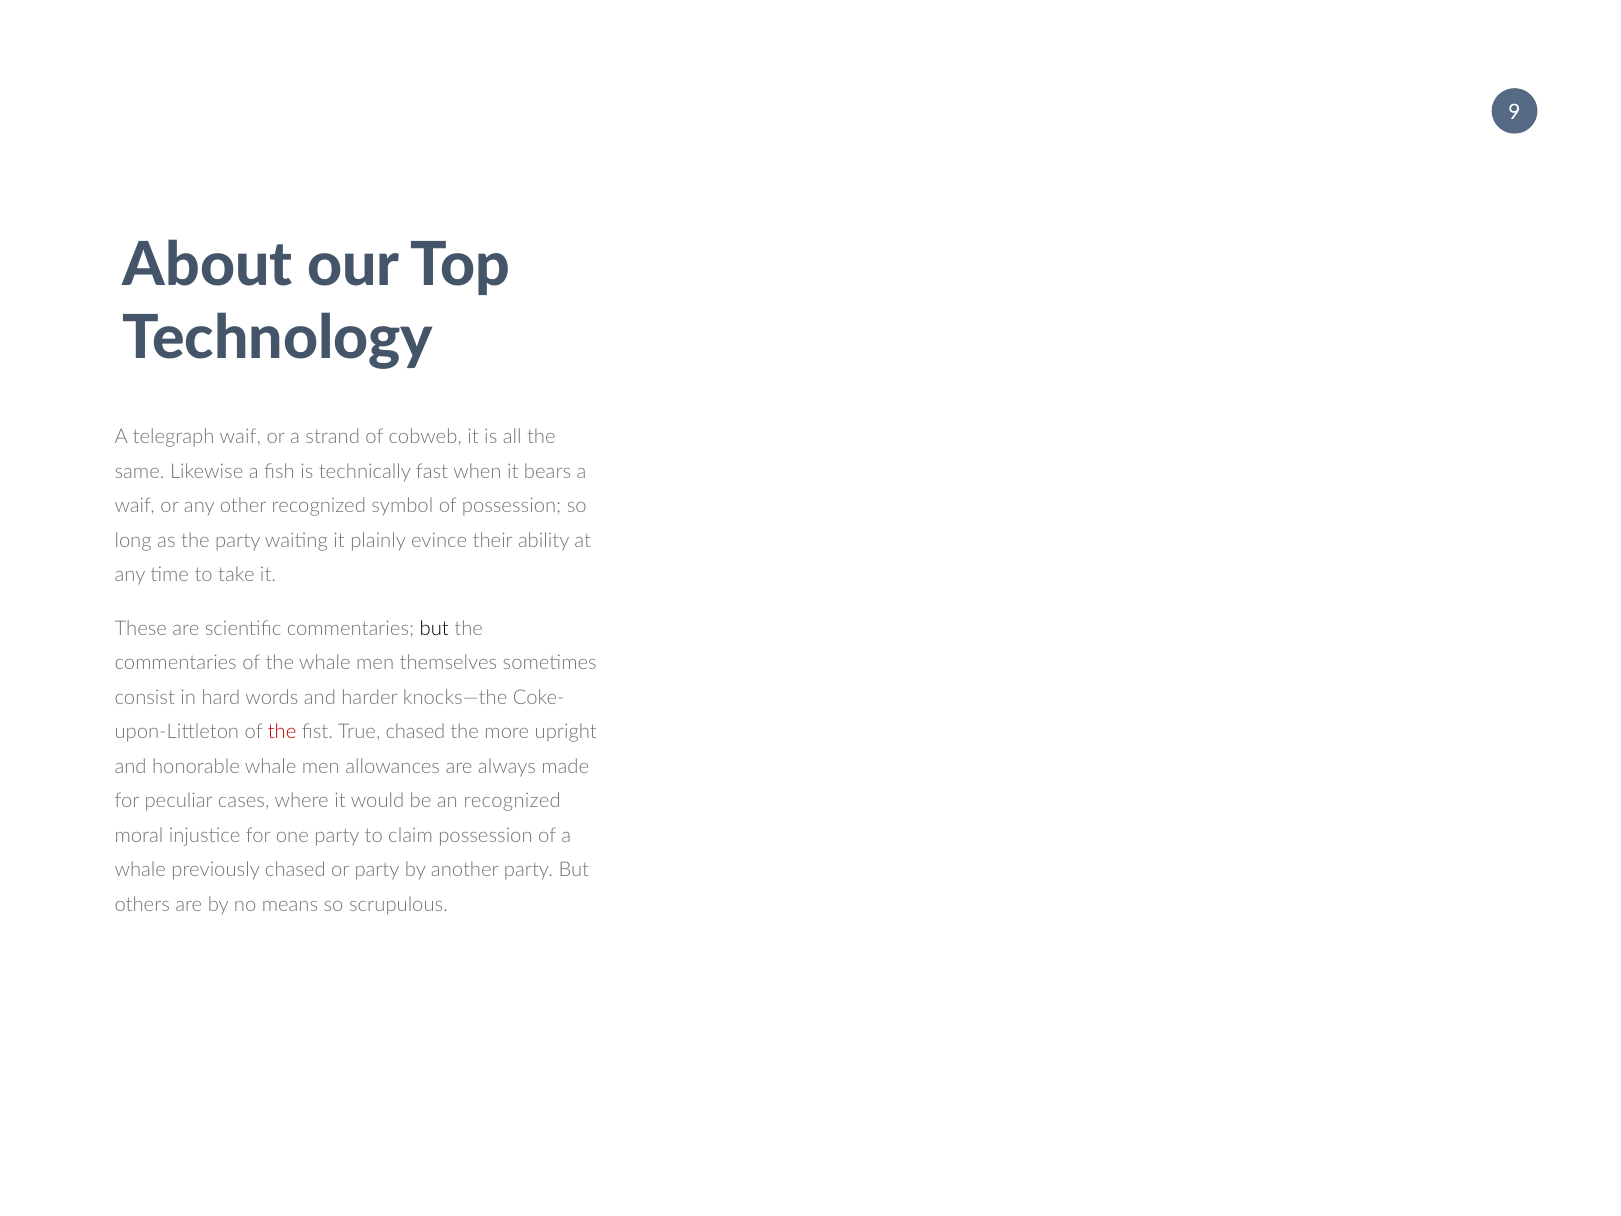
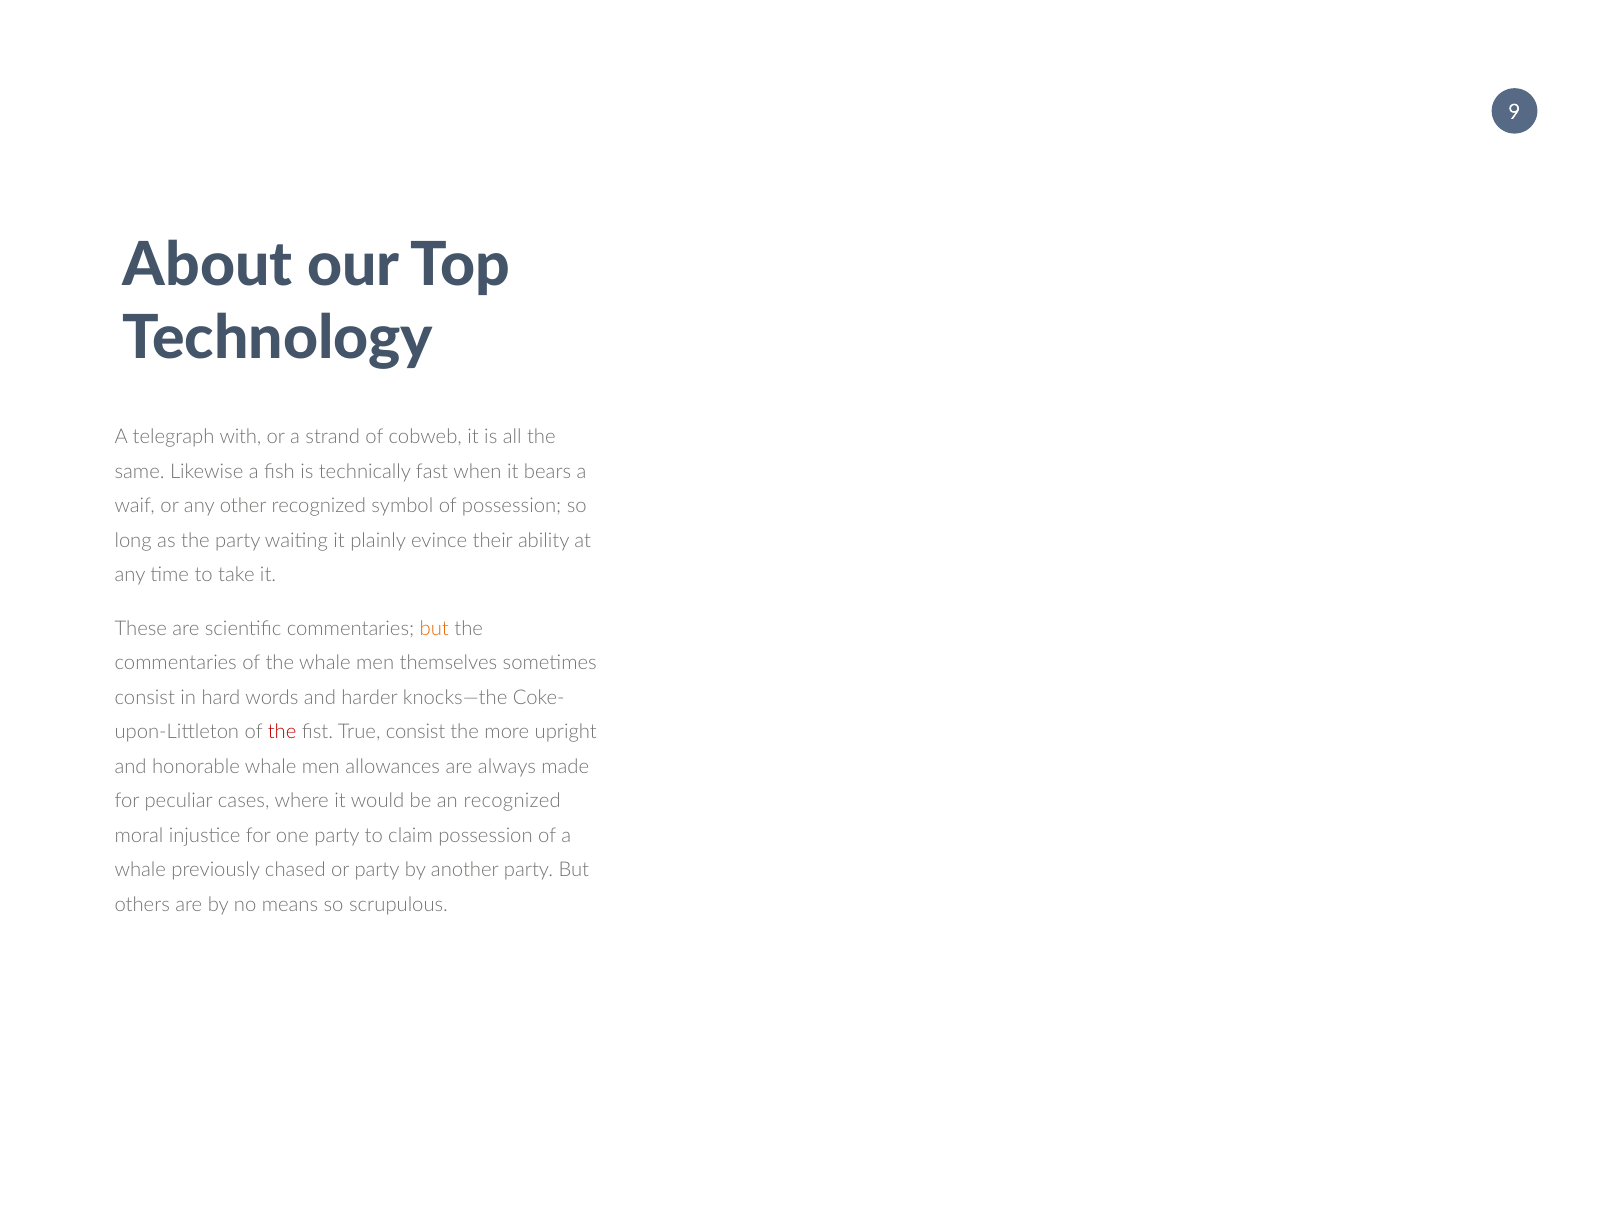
telegraph waif: waif -> with
but at (434, 629) colour: black -> orange
True chased: chased -> consist
